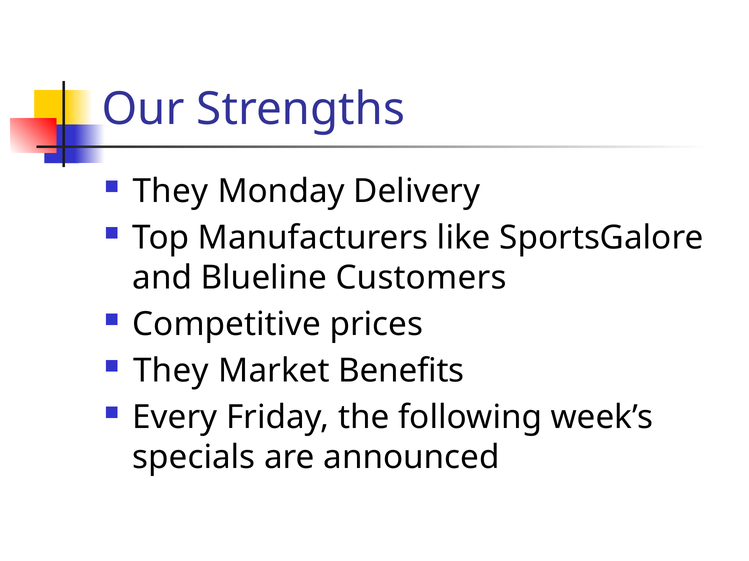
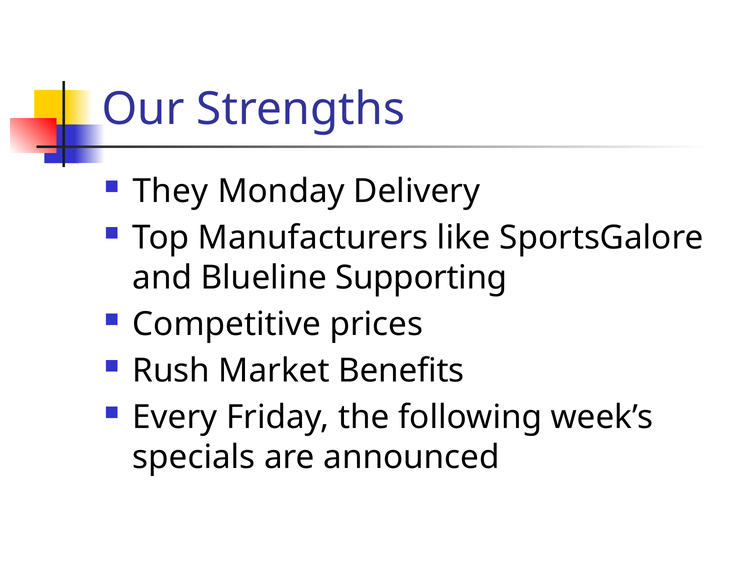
Customers: Customers -> Supporting
They at (171, 371): They -> Rush
